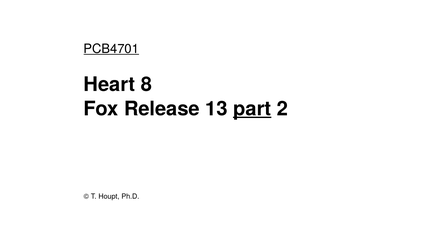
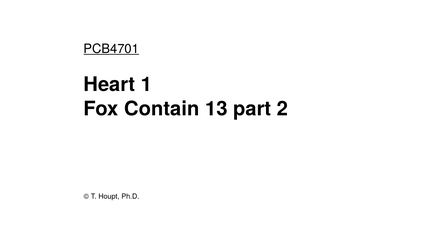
8: 8 -> 1
Release: Release -> Contain
part underline: present -> none
